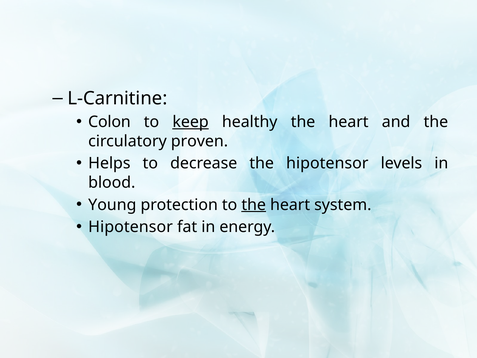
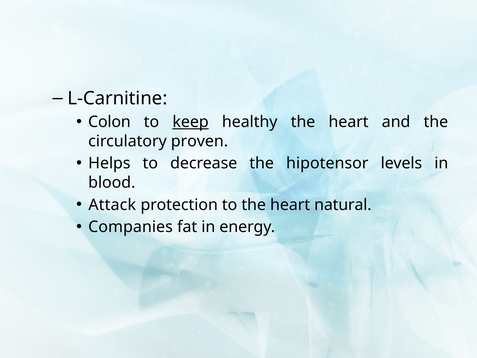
Young: Young -> Attack
the at (254, 205) underline: present -> none
system: system -> natural
Hipotensor at (131, 227): Hipotensor -> Companies
